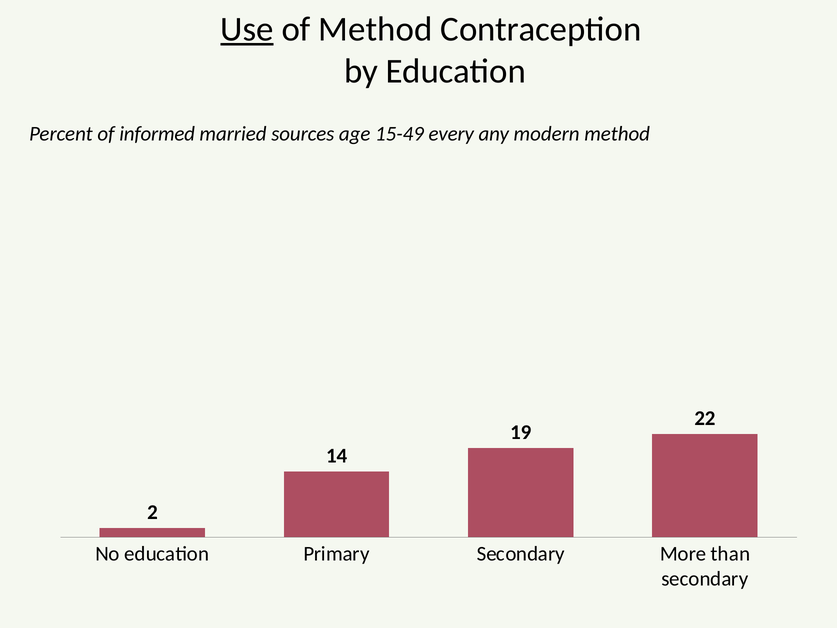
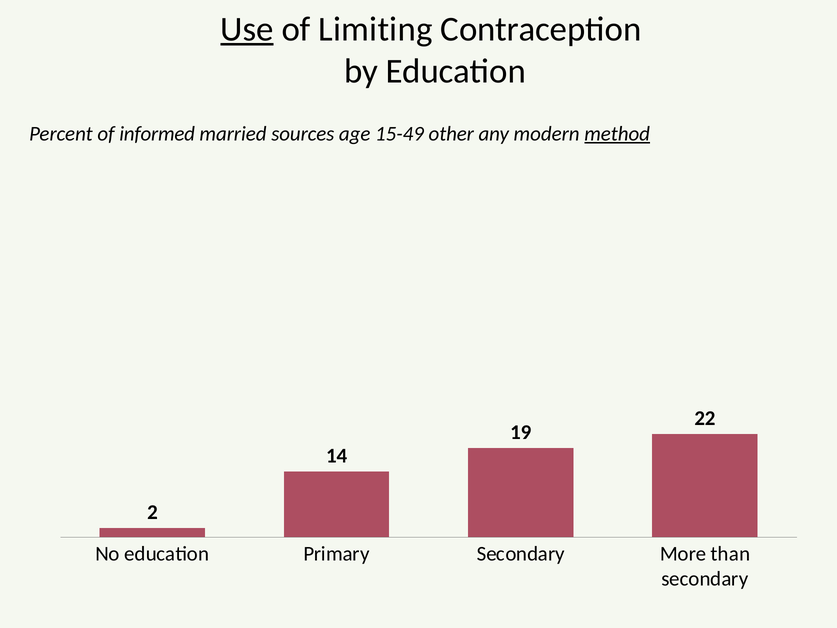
of Method: Method -> Limiting
every: every -> other
method at (617, 134) underline: none -> present
